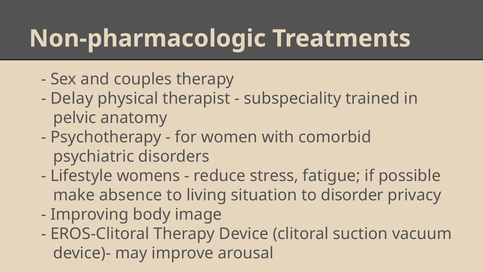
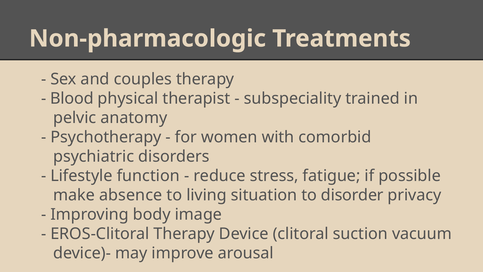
Delay: Delay -> Blood
womens: womens -> function
